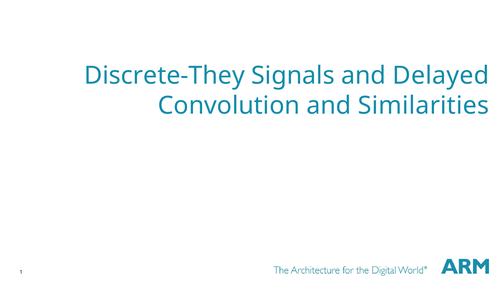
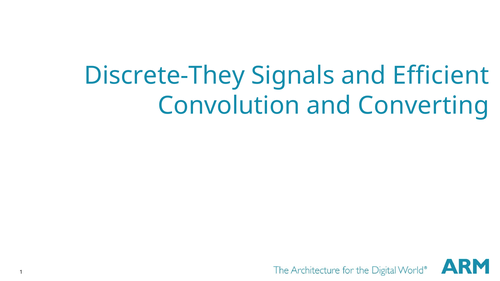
Delayed: Delayed -> Efficient
Similarities: Similarities -> Converting
